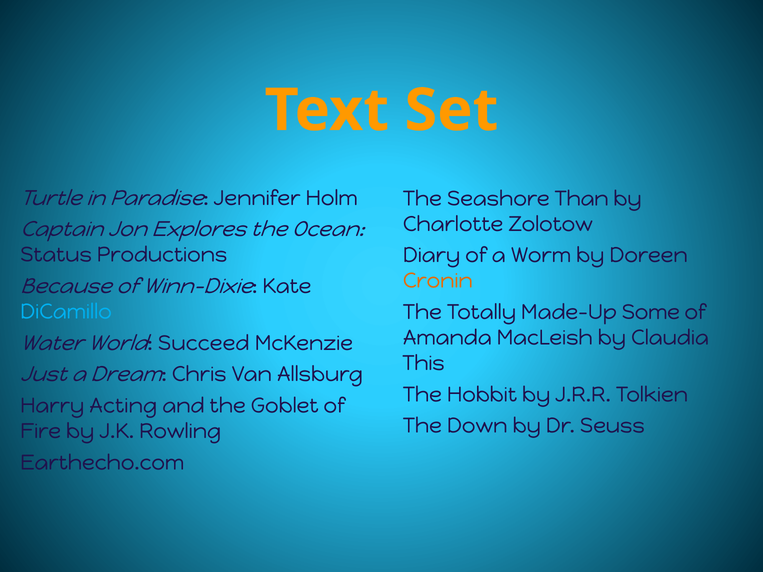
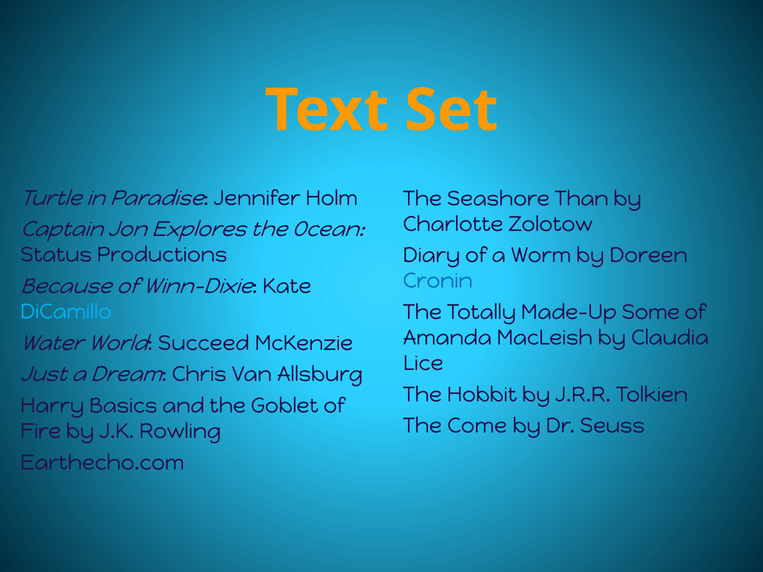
Cronin colour: orange -> blue
This: This -> Lice
Acting: Acting -> Basics
Down: Down -> Come
